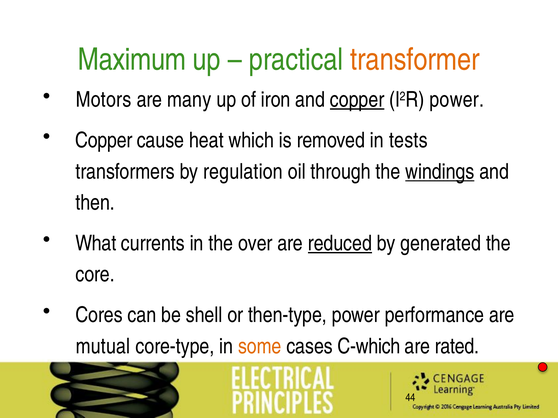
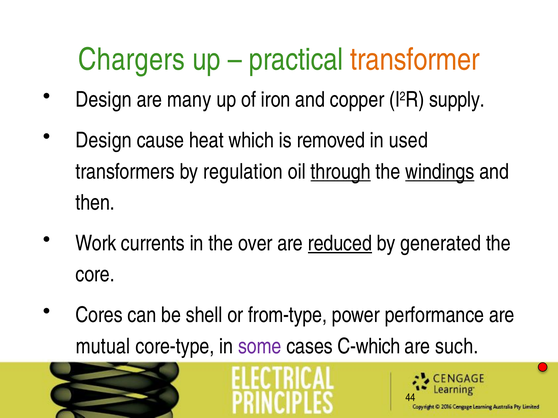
Maximum: Maximum -> Chargers
Motors at (104, 100): Motors -> Design
copper at (357, 100) underline: present -> none
I2R power: power -> supply
Copper at (104, 140): Copper -> Design
tests: tests -> used
through underline: none -> present
What: What -> Work
then-type: then-type -> from-type
some colour: orange -> purple
rated: rated -> such
